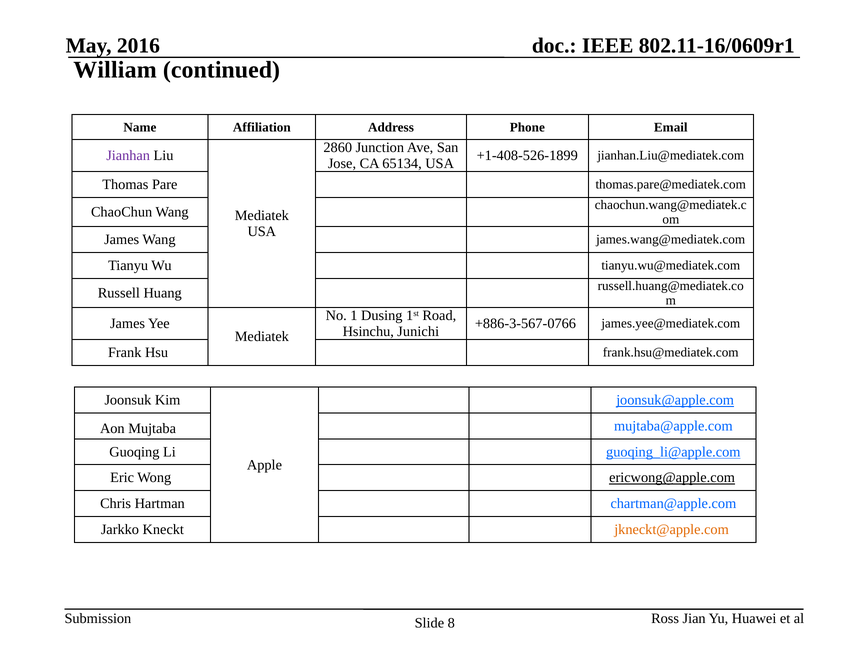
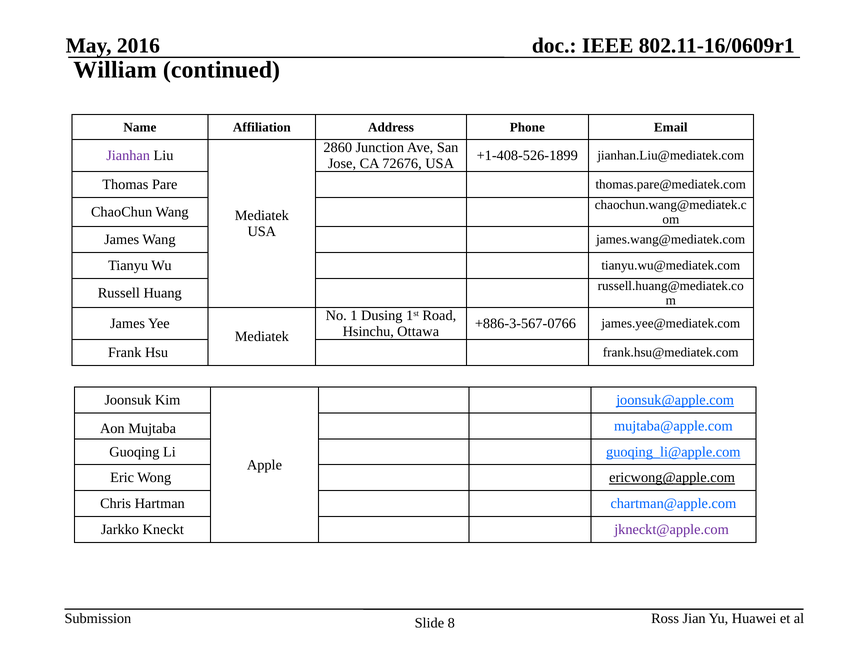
65134: 65134 -> 72676
Junichi: Junichi -> Ottawa
jkneckt@apple.com colour: orange -> purple
